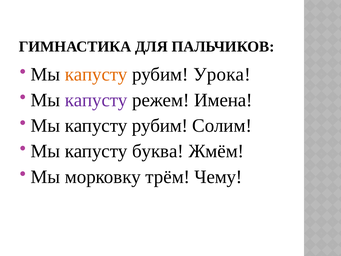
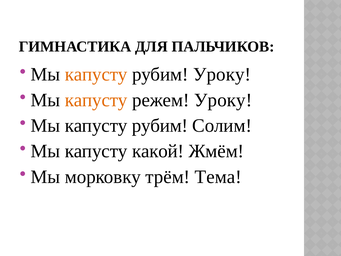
рубим Урока: Урока -> Уроку
капусту at (96, 100) colour: purple -> orange
режем Имена: Имена -> Уроку
буква: буква -> какой
Чему: Чему -> Тема
